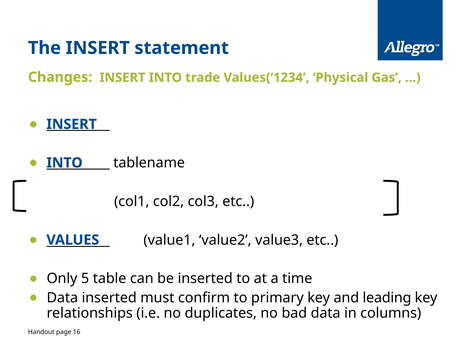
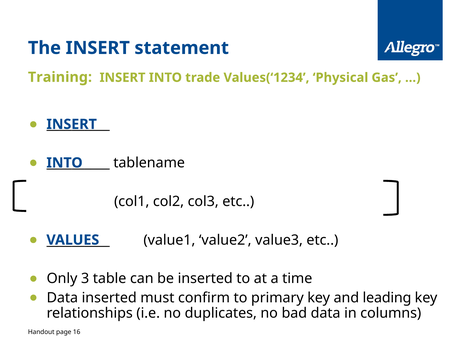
Changes: Changes -> Training
5: 5 -> 3
